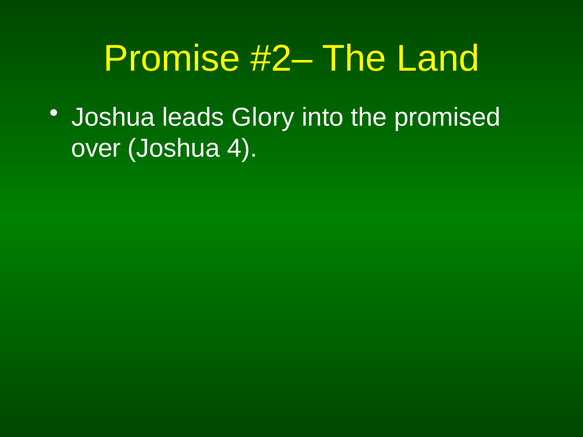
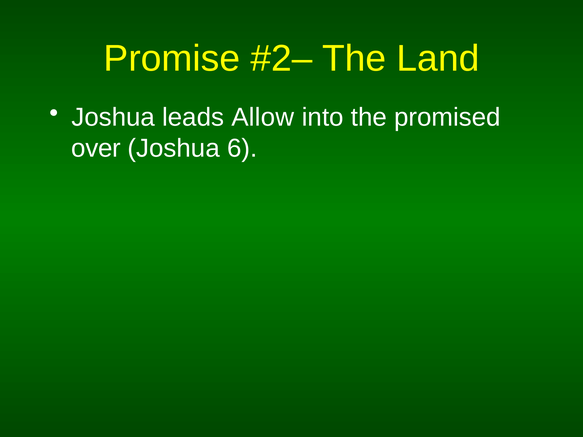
Glory: Glory -> Allow
4: 4 -> 6
